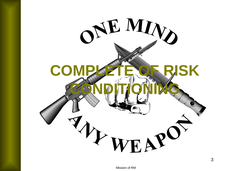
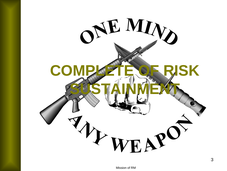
CONDITIONING: CONDITIONING -> SUSTAINMENT
